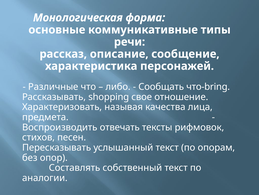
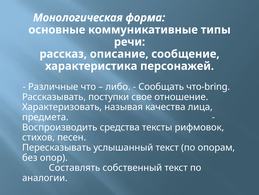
shopping: shopping -> поступки
отвечать: отвечать -> средства
